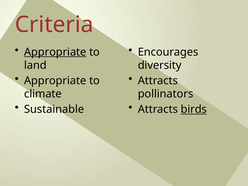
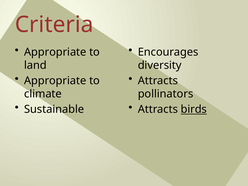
Appropriate at (55, 52) underline: present -> none
